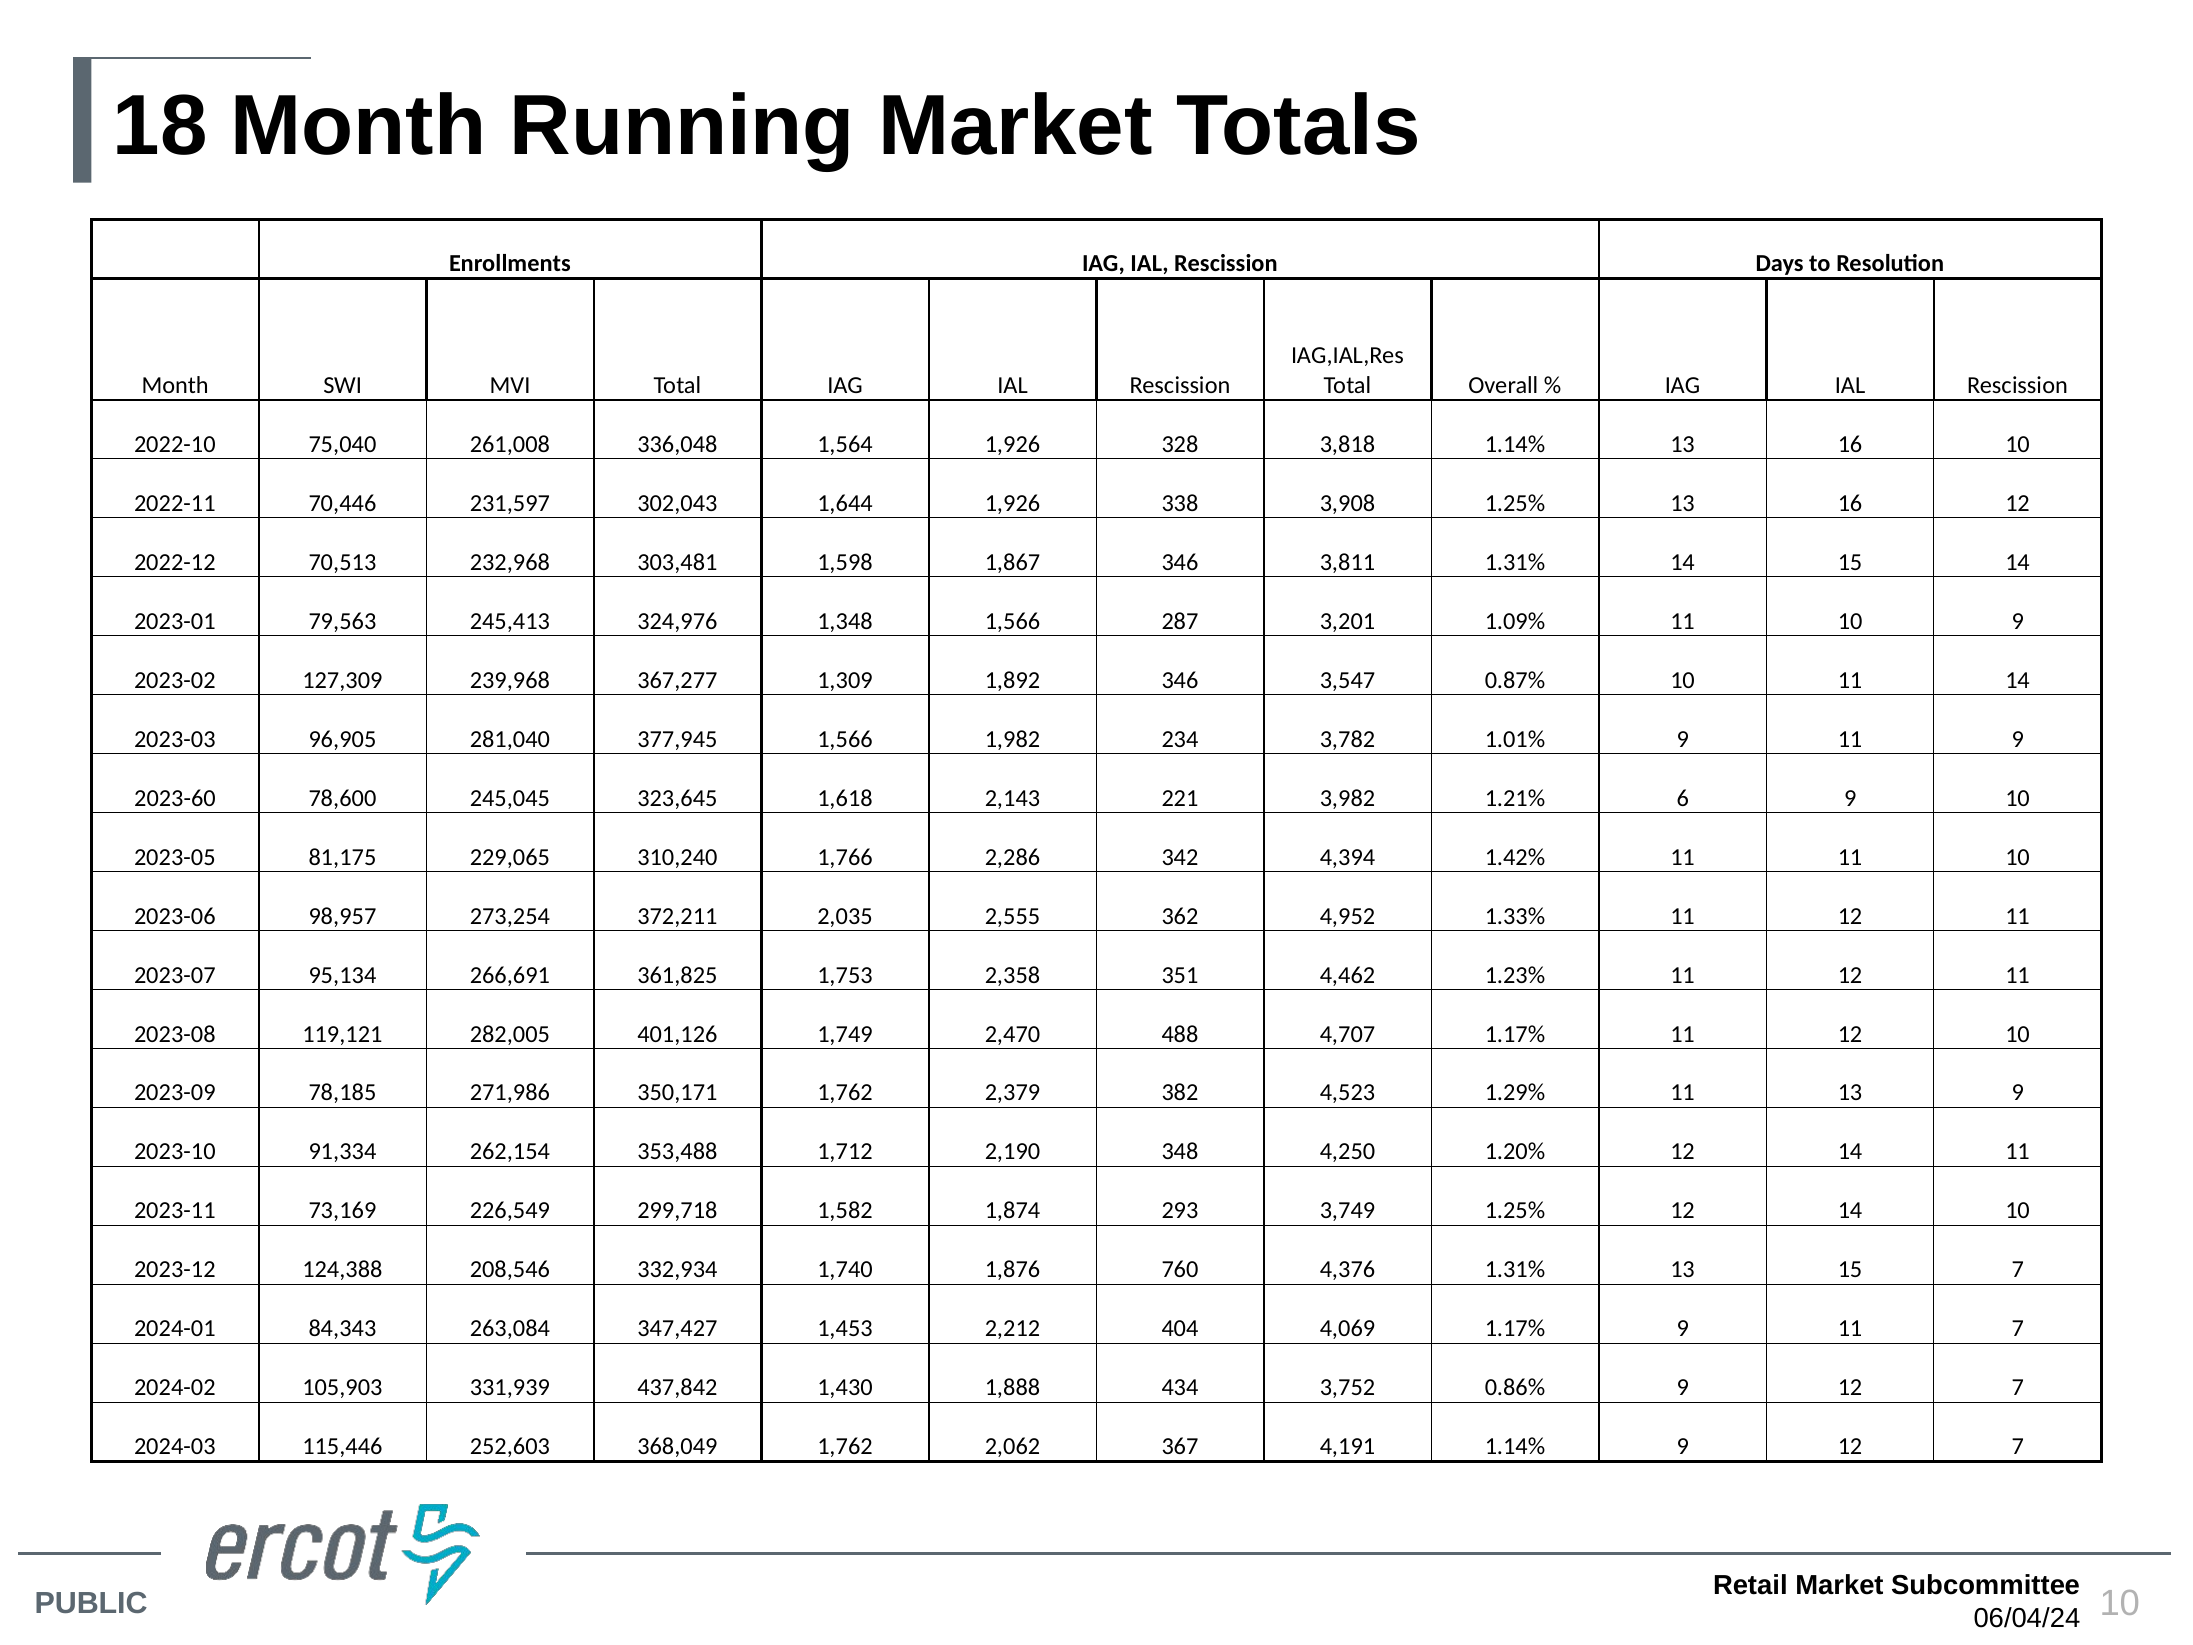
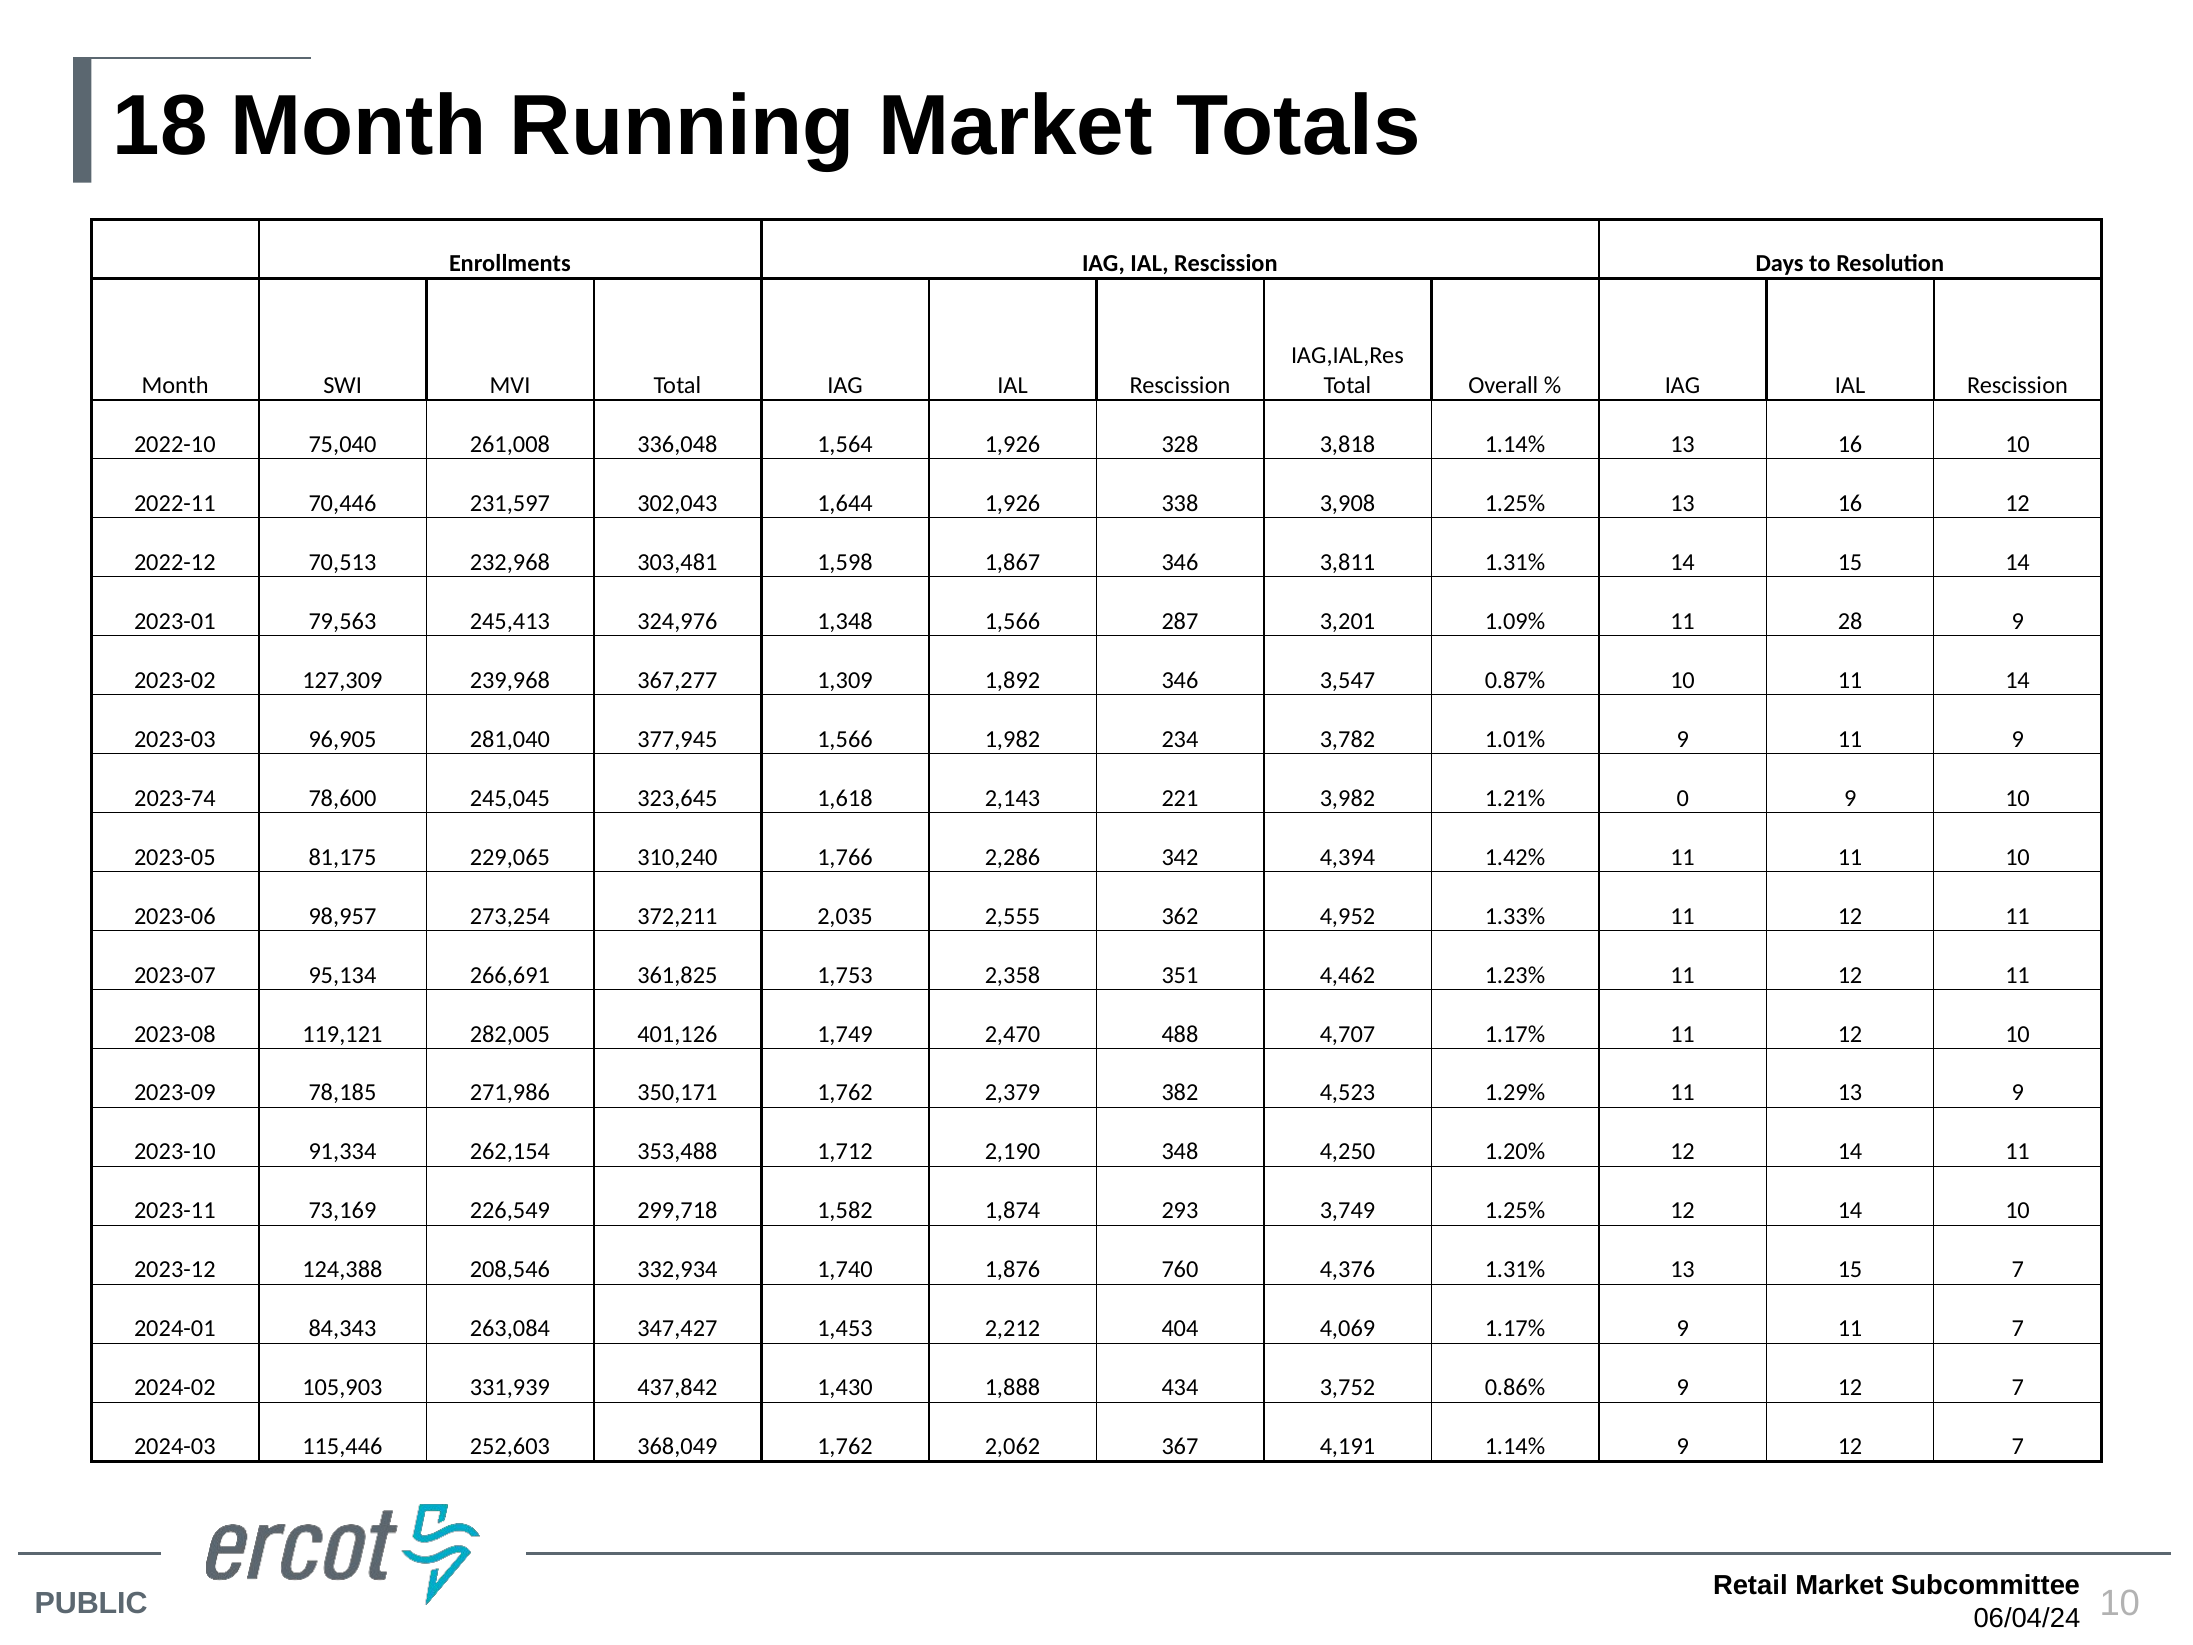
1.09% 11 10: 10 -> 28
2023-60: 2023-60 -> 2023-74
6: 6 -> 0
